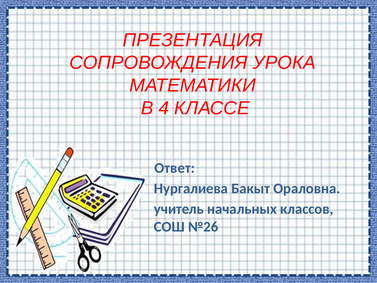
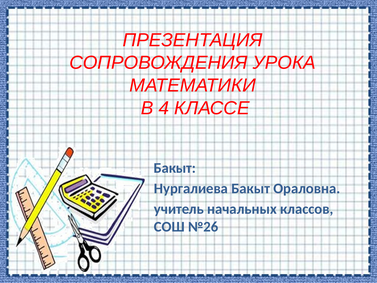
Ответ at (175, 168): Ответ -> Бакыт
